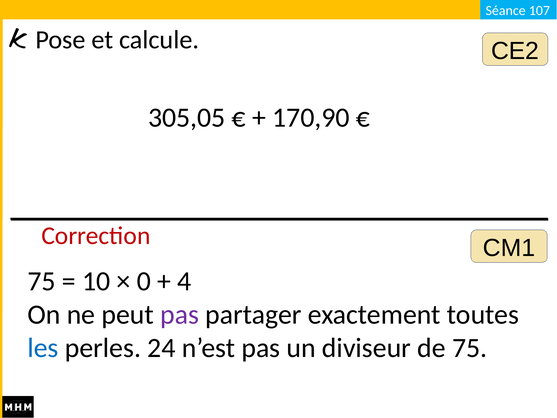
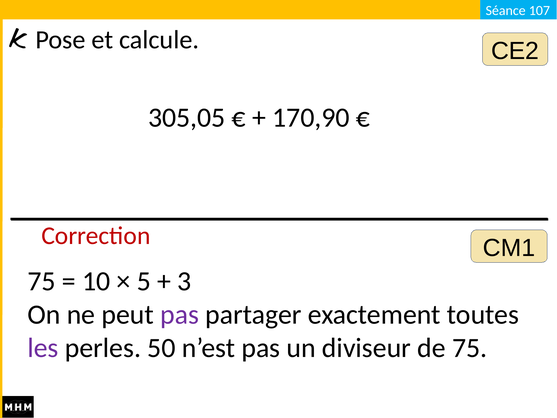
0: 0 -> 5
4: 4 -> 3
les colour: blue -> purple
24: 24 -> 50
